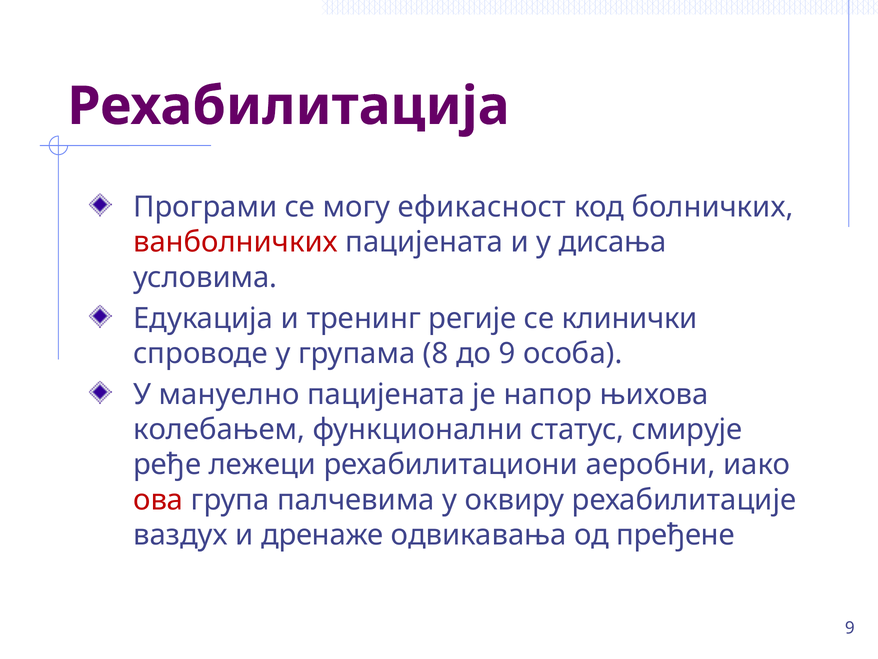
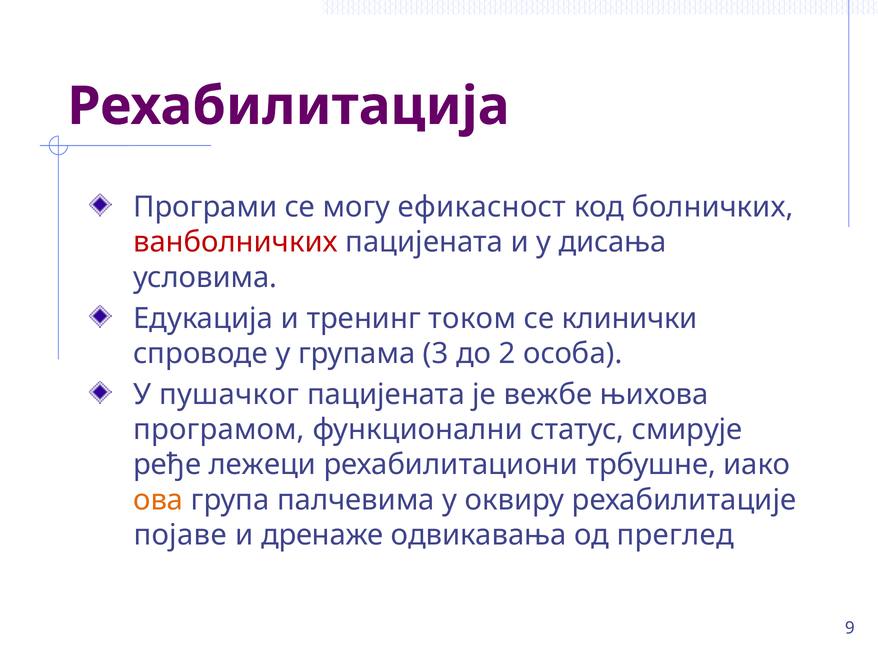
регије: регије -> током
8: 8 -> 3
до 9: 9 -> 2
мануелно: мануелно -> пушачког
напор: напор -> вежбе
колебањем: колебањем -> програмом
аеробни: аеробни -> трбушне
ова colour: red -> orange
ваздух: ваздух -> појаве
пређене: пређене -> преглед
